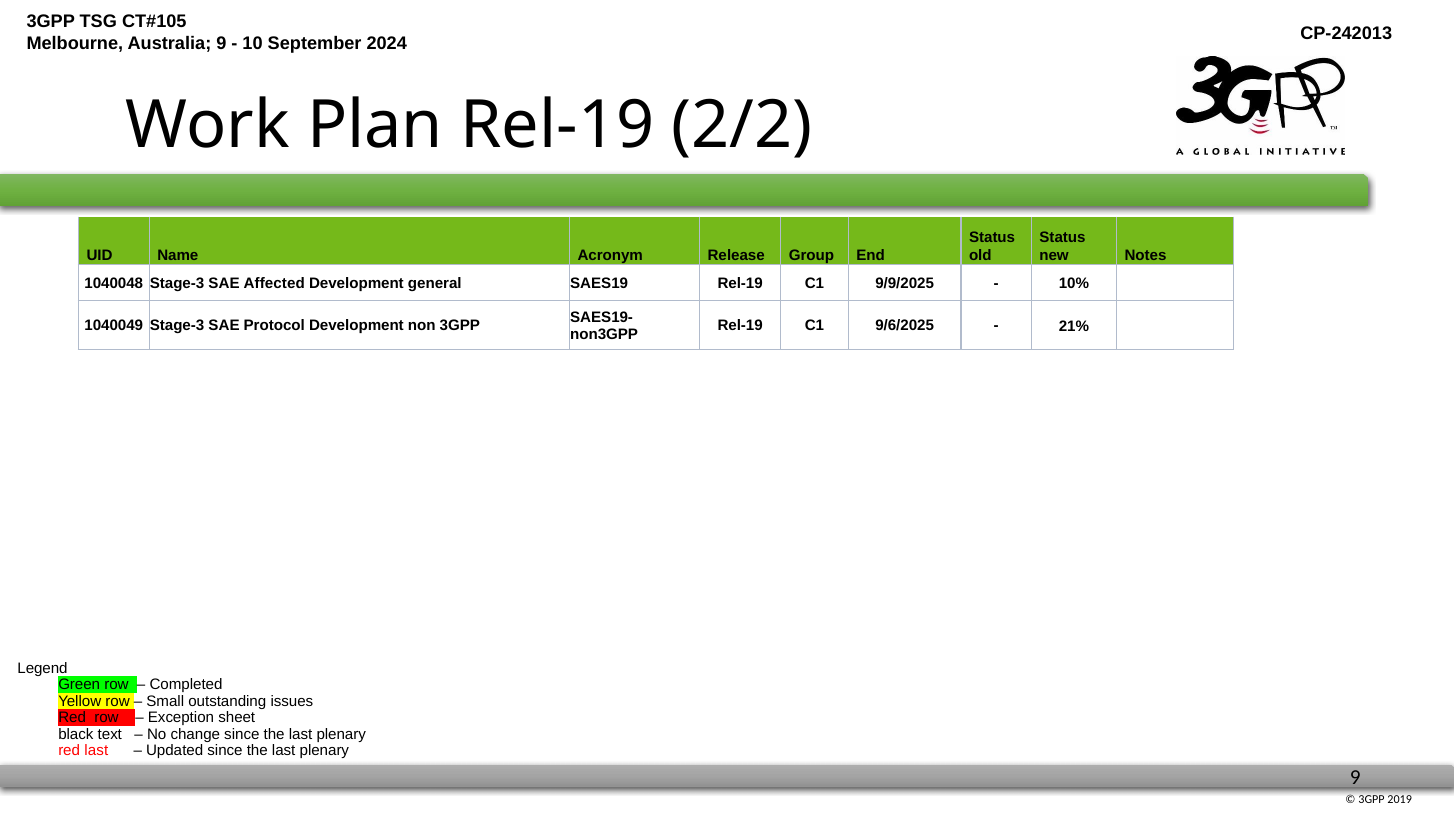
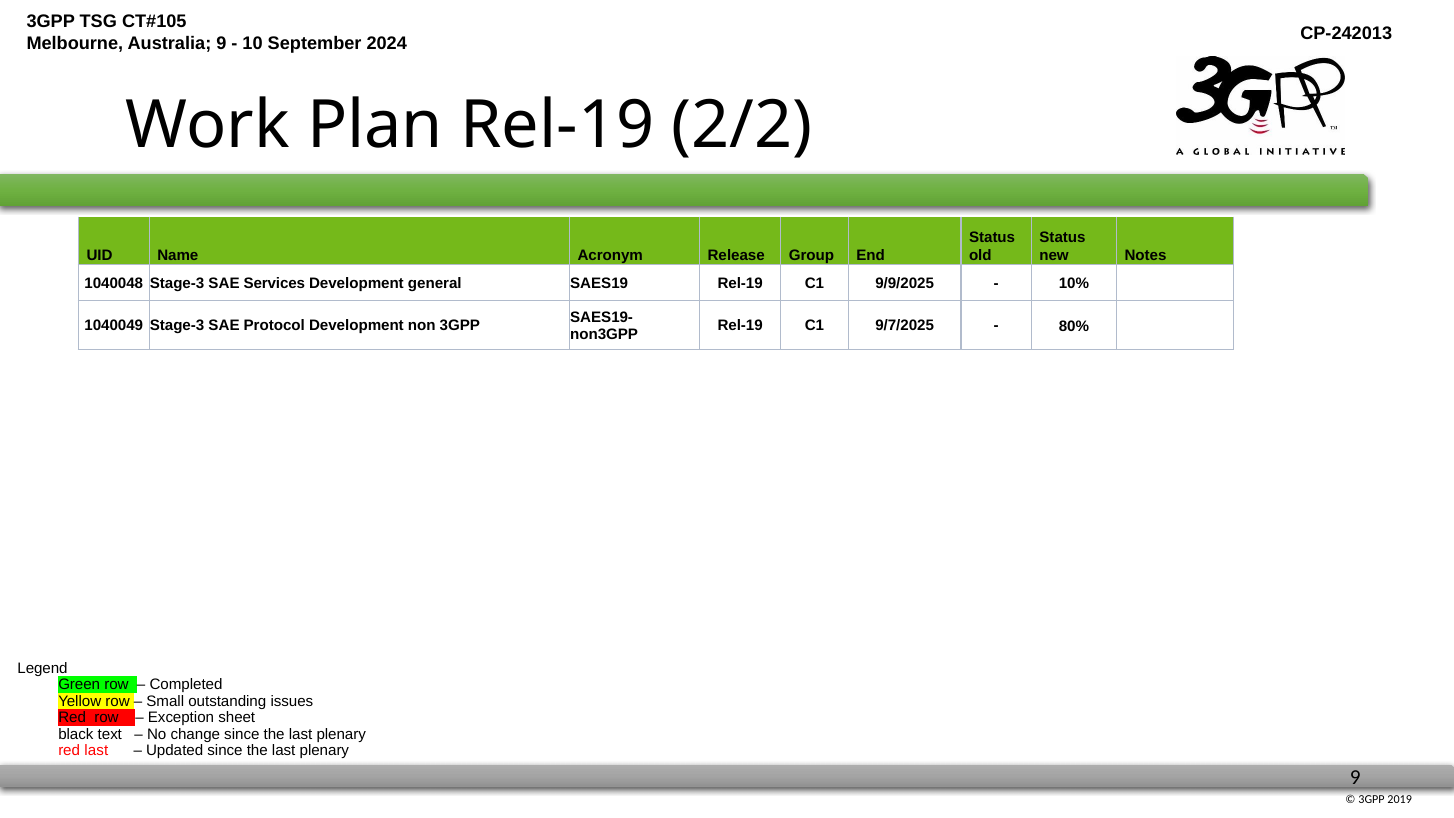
Affected: Affected -> Services
9/6/2025: 9/6/2025 -> 9/7/2025
21%: 21% -> 80%
